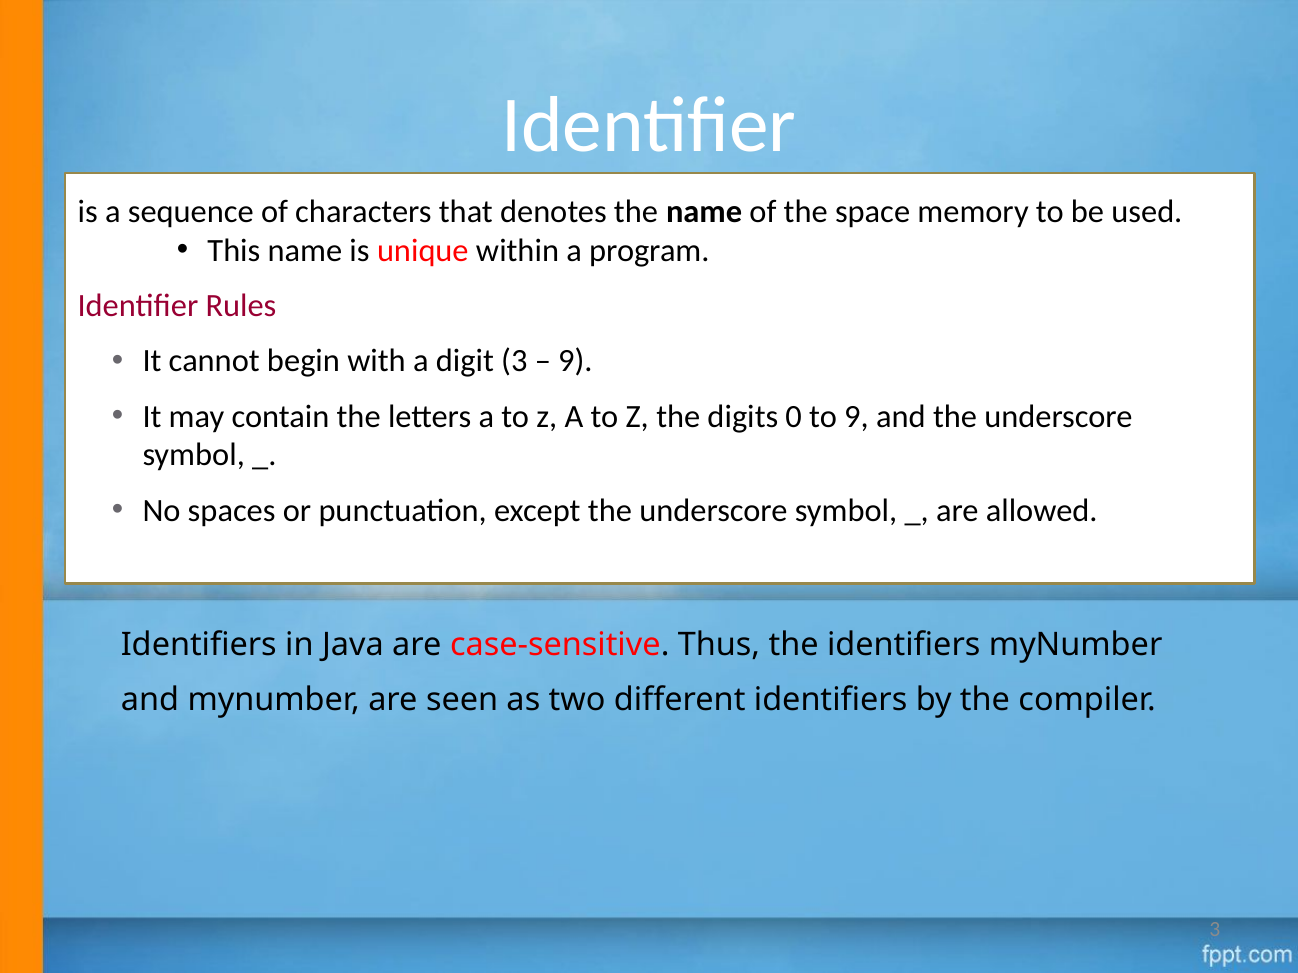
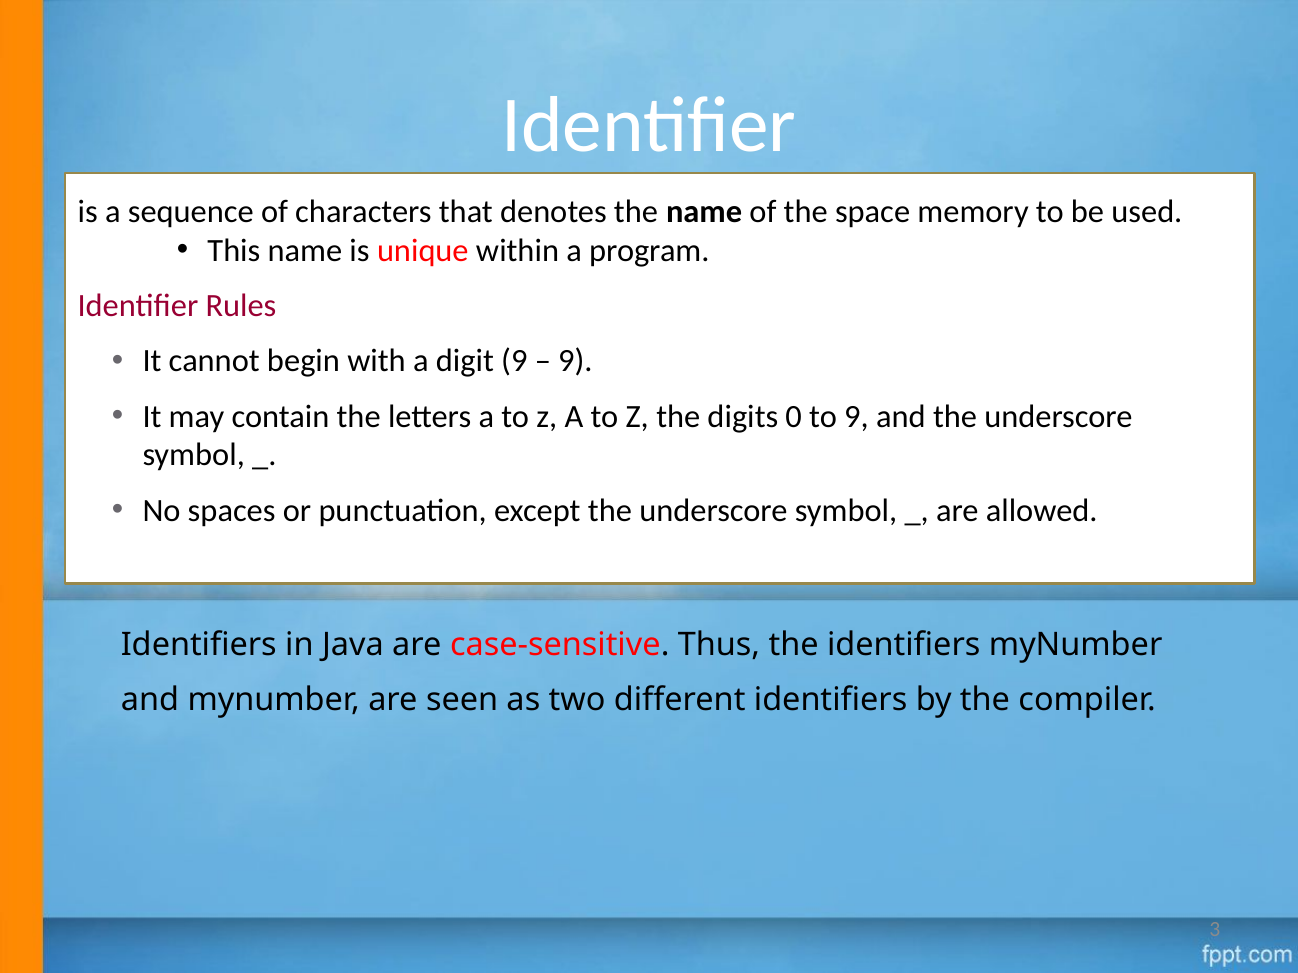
digit 3: 3 -> 9
